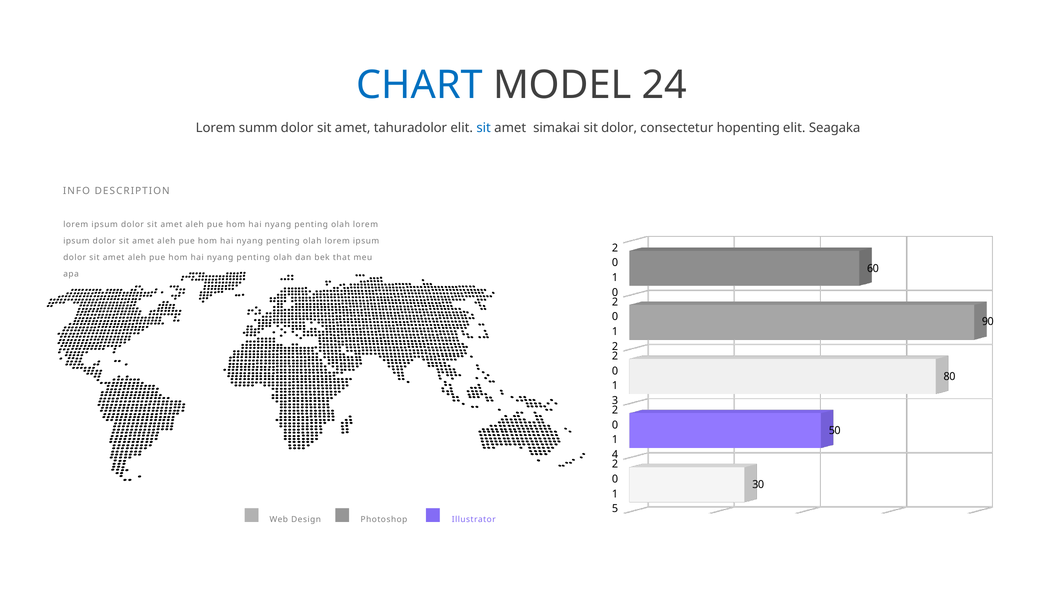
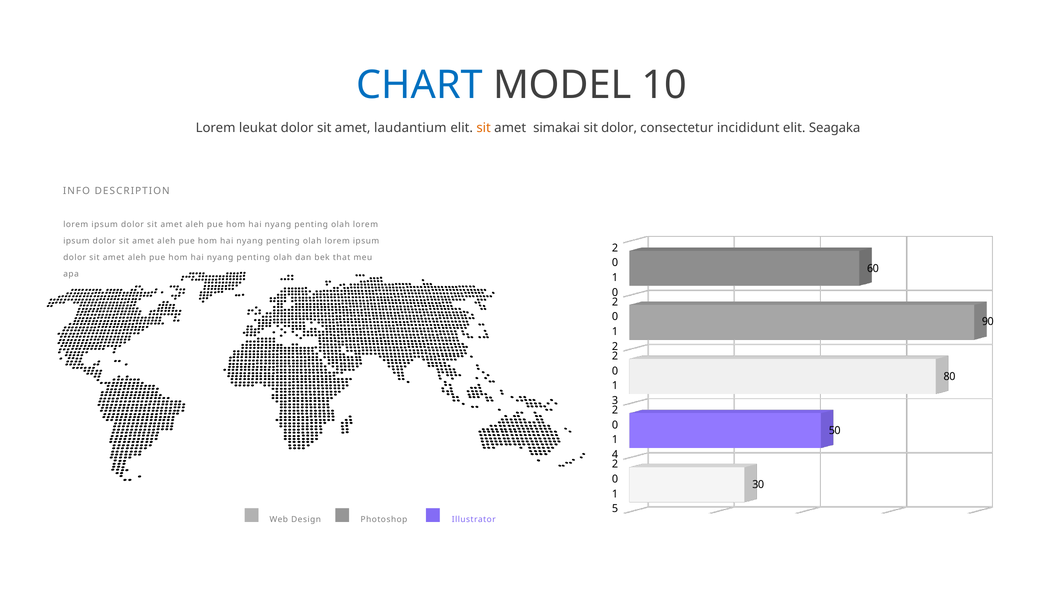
24: 24 -> 10
summ: summ -> leukat
tahuradolor: tahuradolor -> laudantium
sit at (484, 128) colour: blue -> orange
hopenting: hopenting -> incididunt
